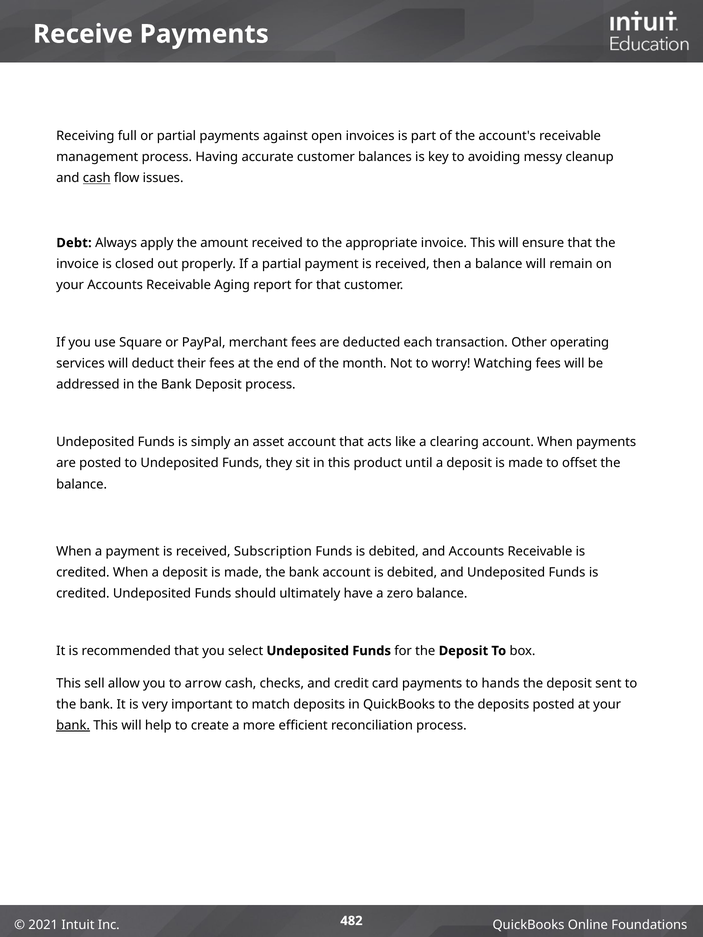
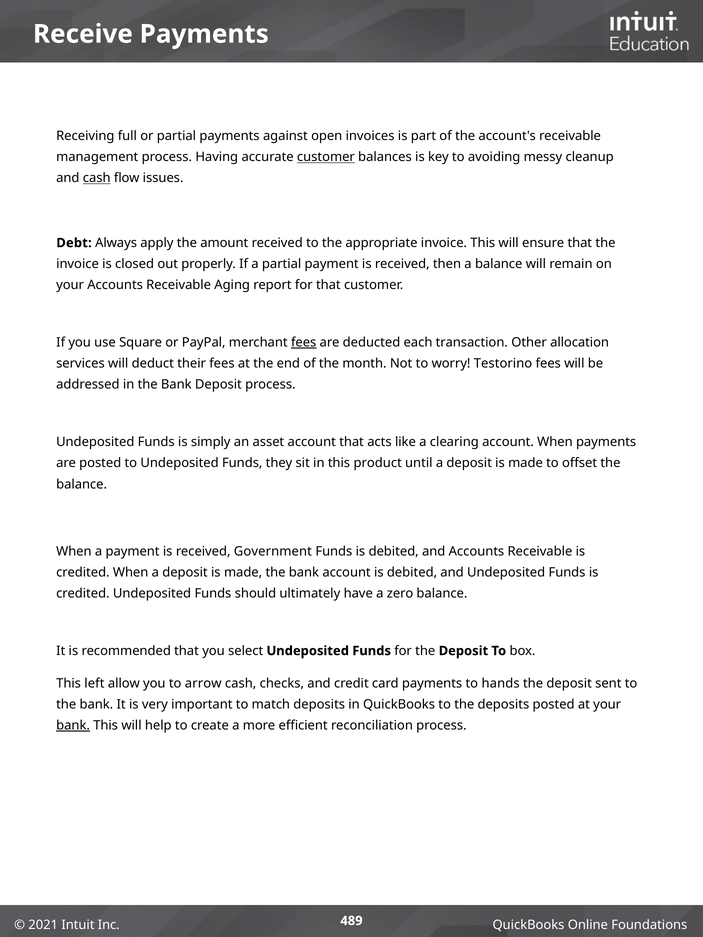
customer at (326, 157) underline: none -> present
fees at (304, 343) underline: none -> present
operating: operating -> allocation
Watching: Watching -> Testorino
Subscription: Subscription -> Government
sell: sell -> left
482: 482 -> 489
